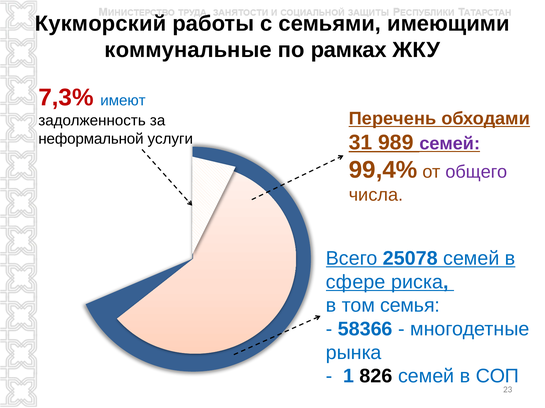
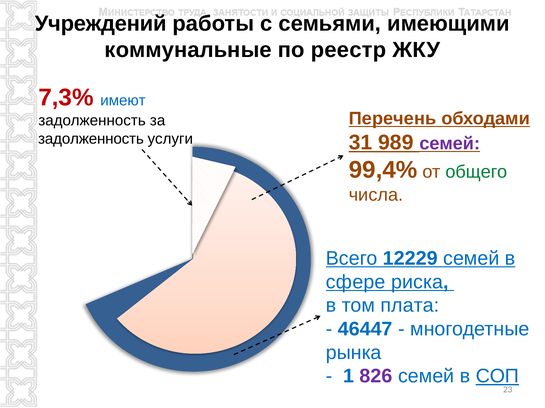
Кукморский: Кукморский -> Учреждений
рамках: рамках -> реестр
неформальной at (91, 139): неформальной -> задолженность
общего colour: purple -> green
25078: 25078 -> 12229
семья: семья -> плата
58366: 58366 -> 46447
826 colour: black -> purple
СОП underline: none -> present
